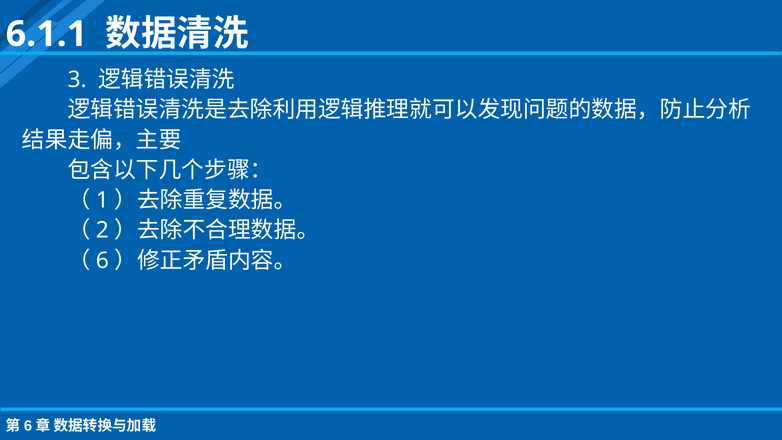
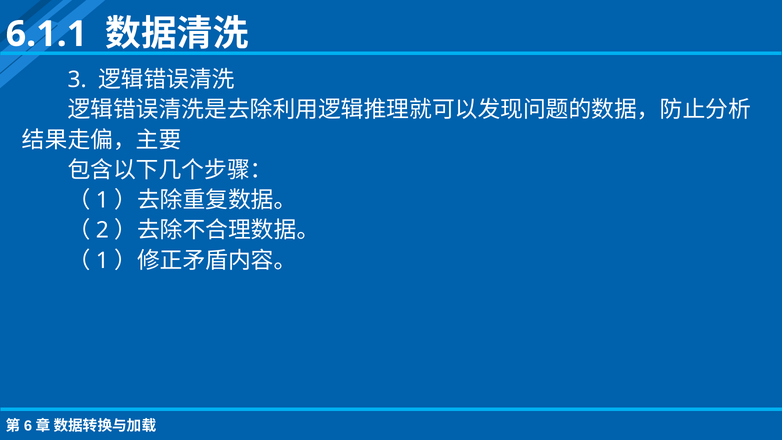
6 at (102, 260): 6 -> 1
